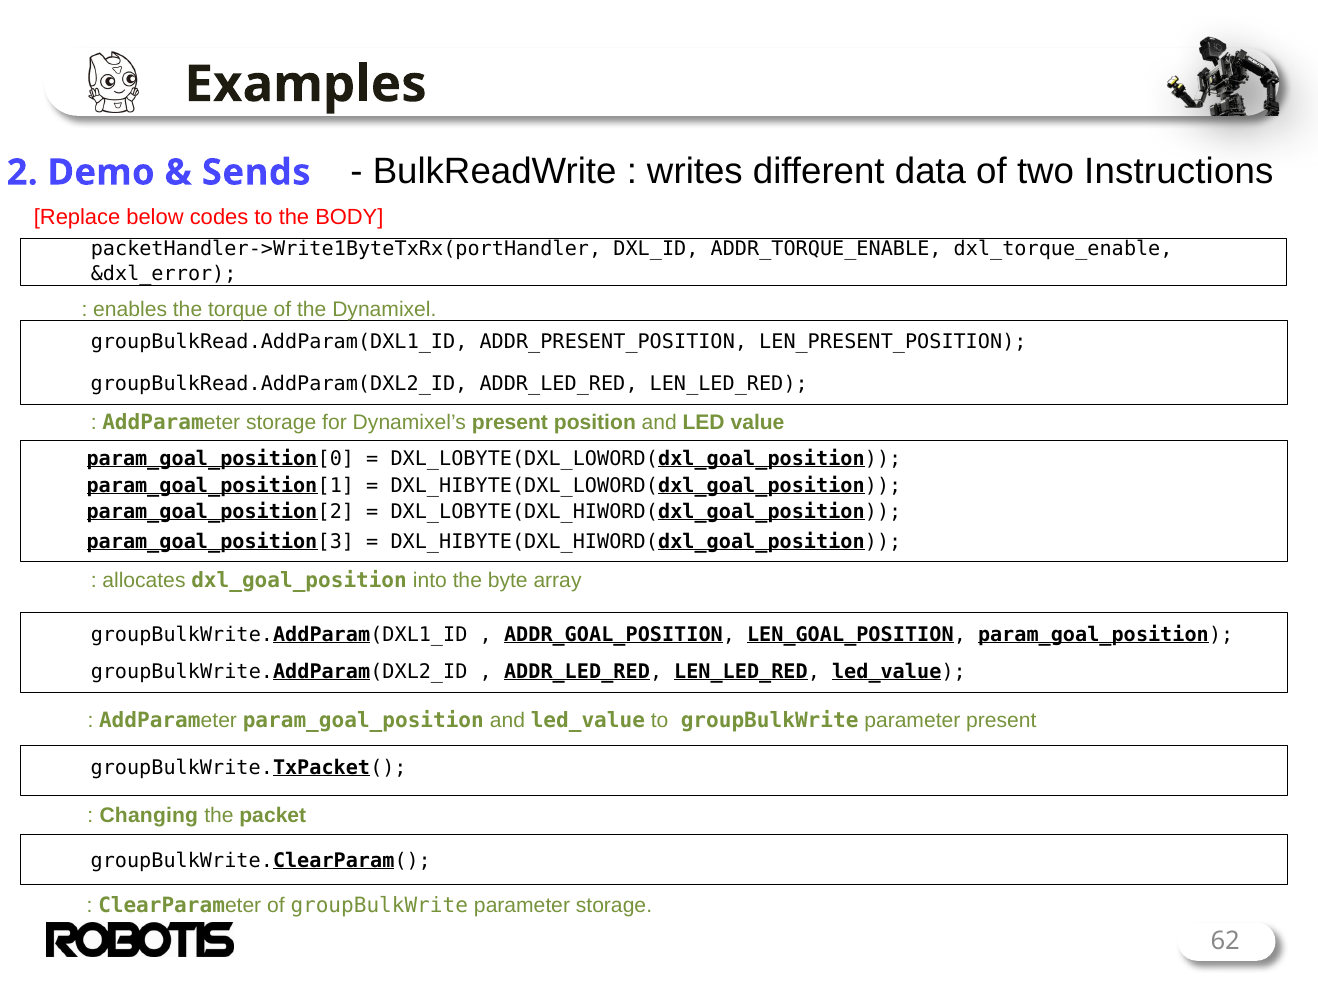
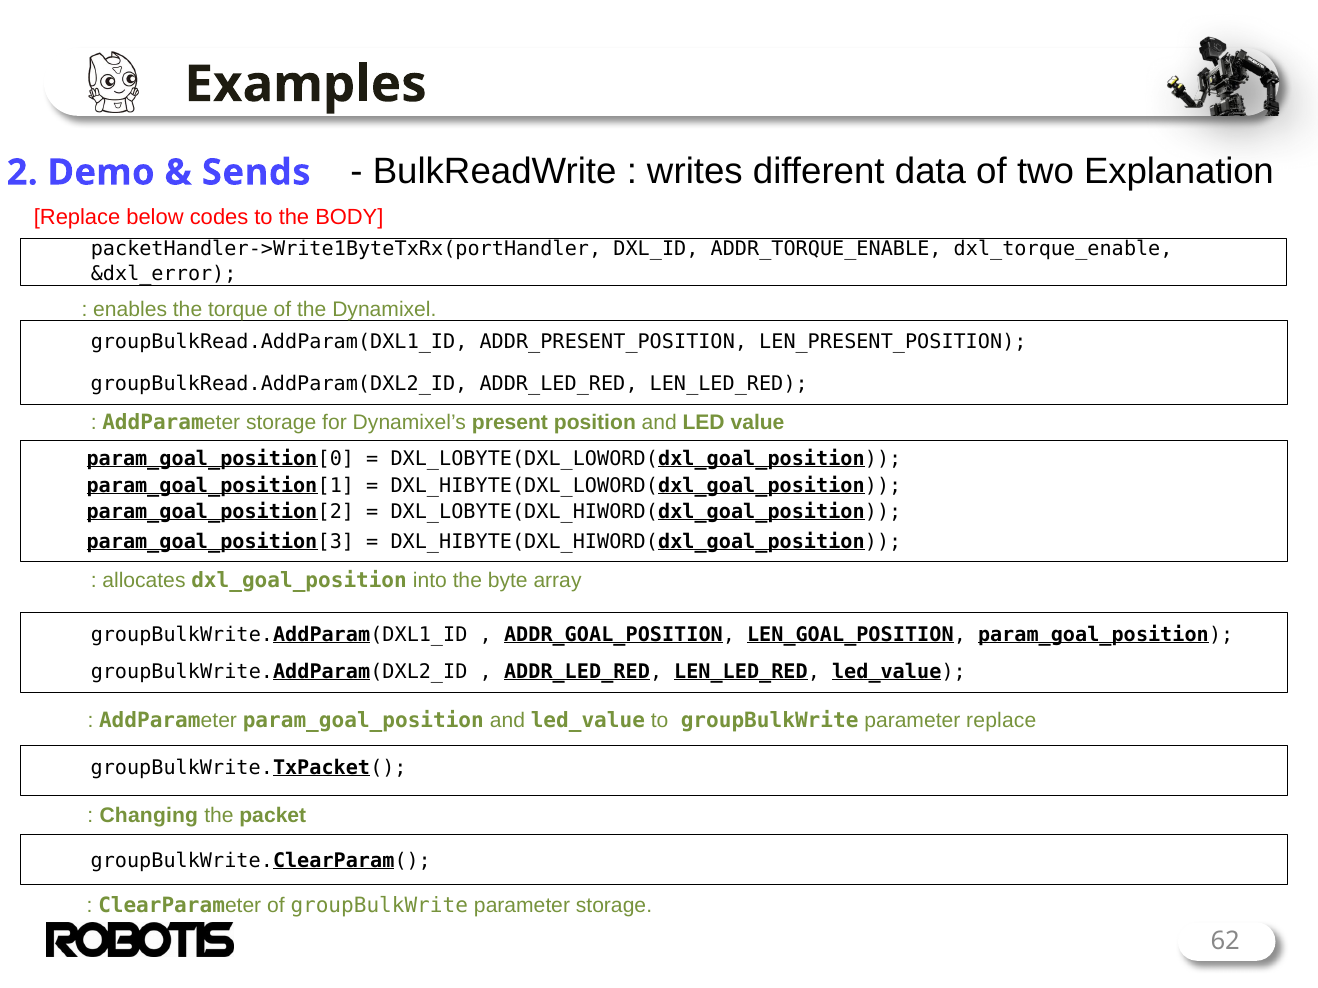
Instructions: Instructions -> Explanation
parameter present: present -> replace
